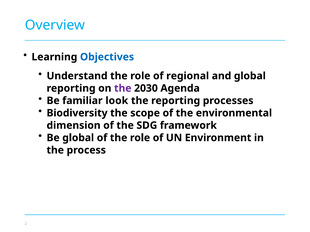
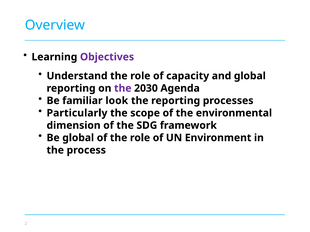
Objectives colour: blue -> purple
regional: regional -> capacity
Biodiversity: Biodiversity -> Particularly
